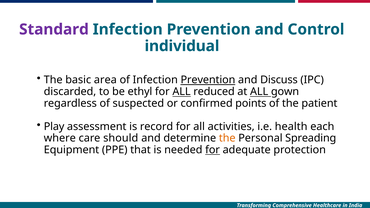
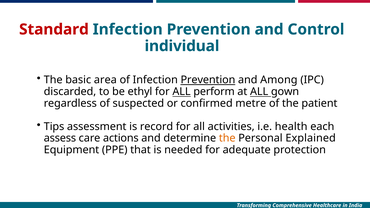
Standard colour: purple -> red
Discuss: Discuss -> Among
reduced: reduced -> perform
points: points -> metre
Play: Play -> Tips
where: where -> assess
should: should -> actions
Spreading: Spreading -> Explained
for at (213, 150) underline: present -> none
